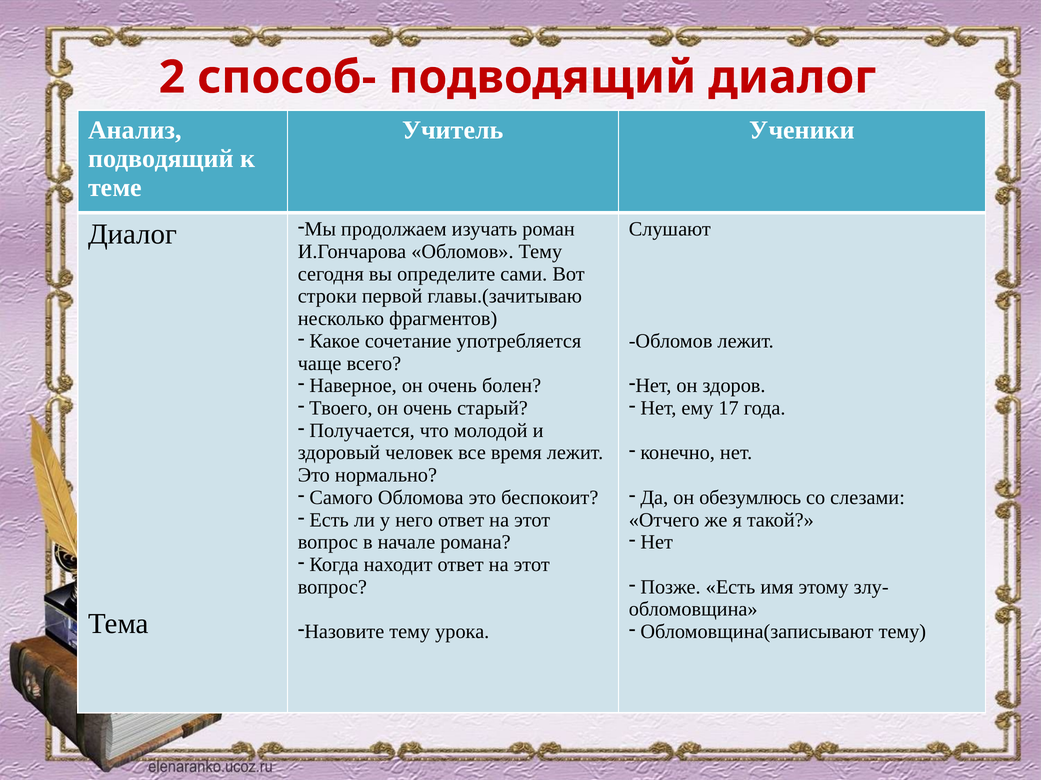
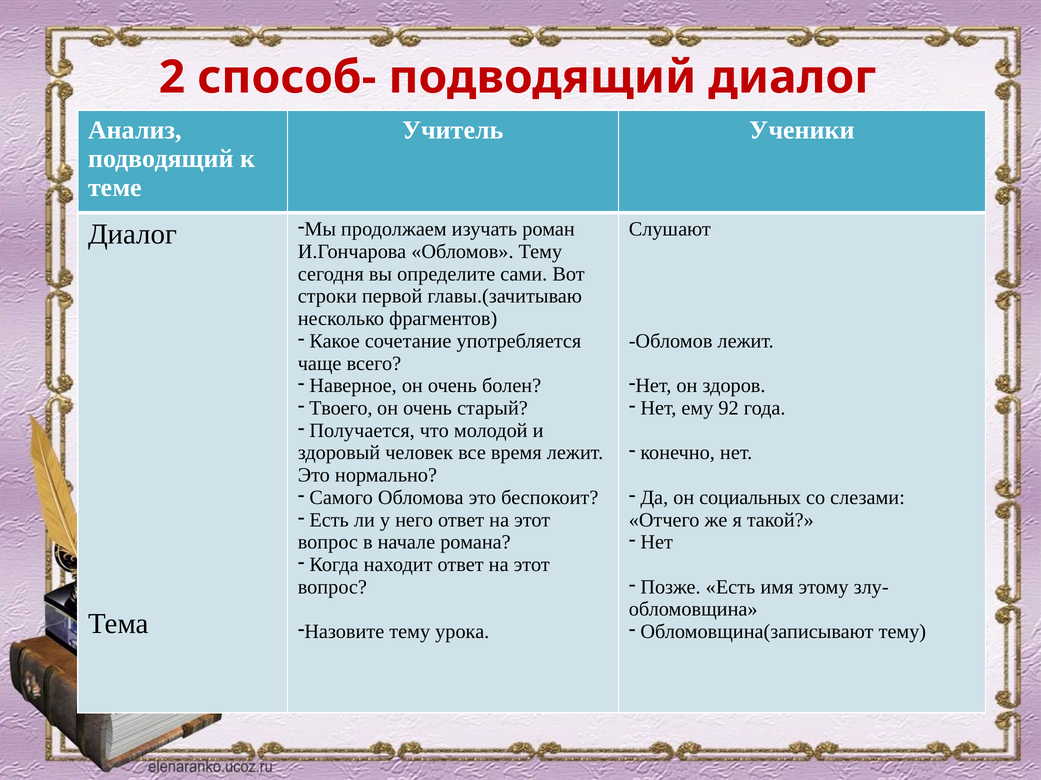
17: 17 -> 92
обезумлюсь: обезумлюсь -> социальных
